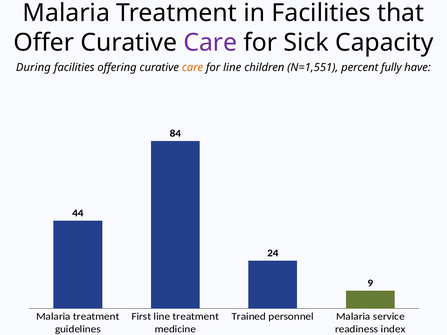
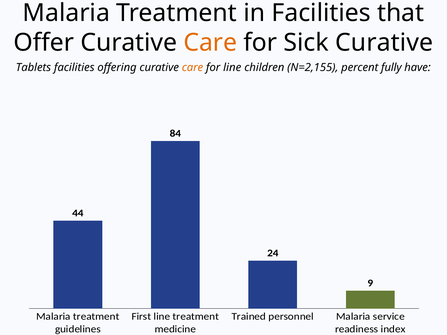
Care at (210, 43) colour: purple -> orange
Sick Capacity: Capacity -> Curative
During: During -> Tablets
N=1,551: N=1,551 -> N=2,155
